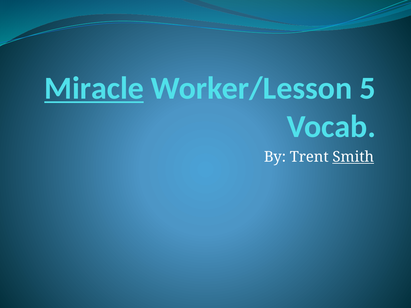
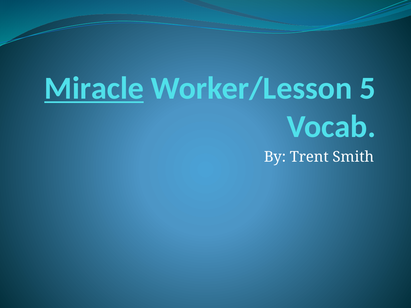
Smith underline: present -> none
